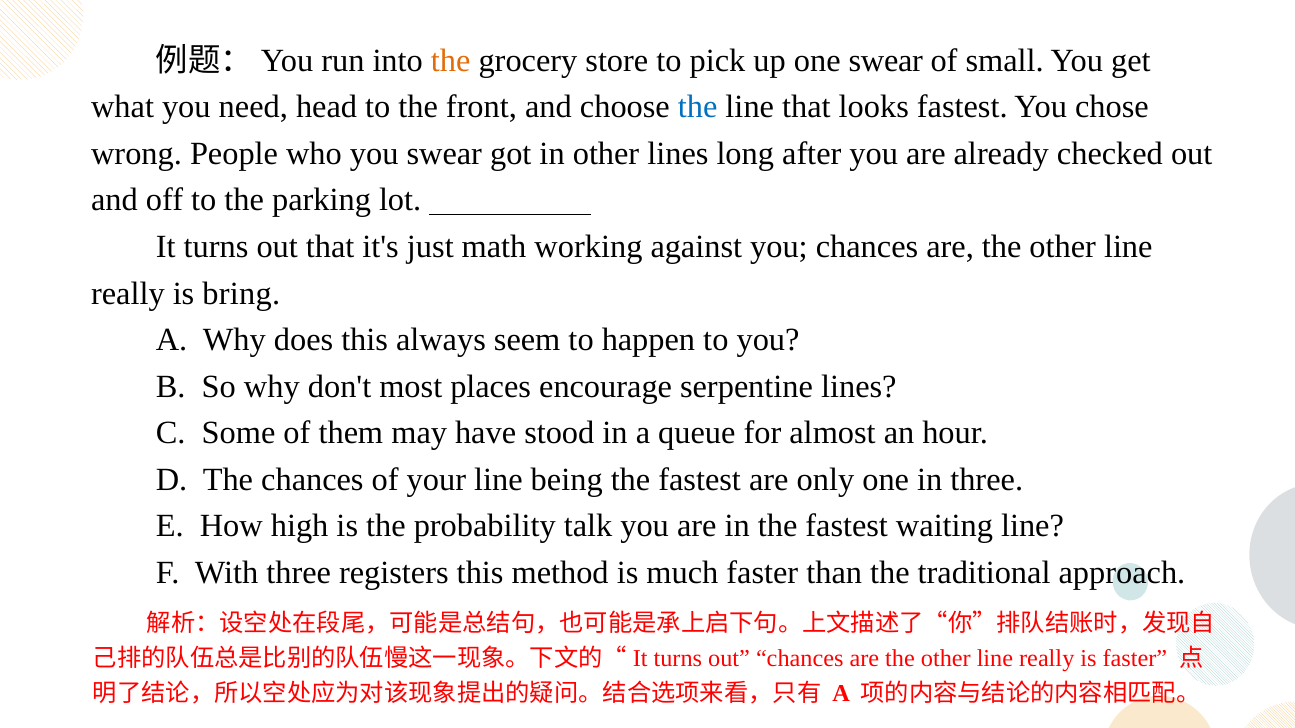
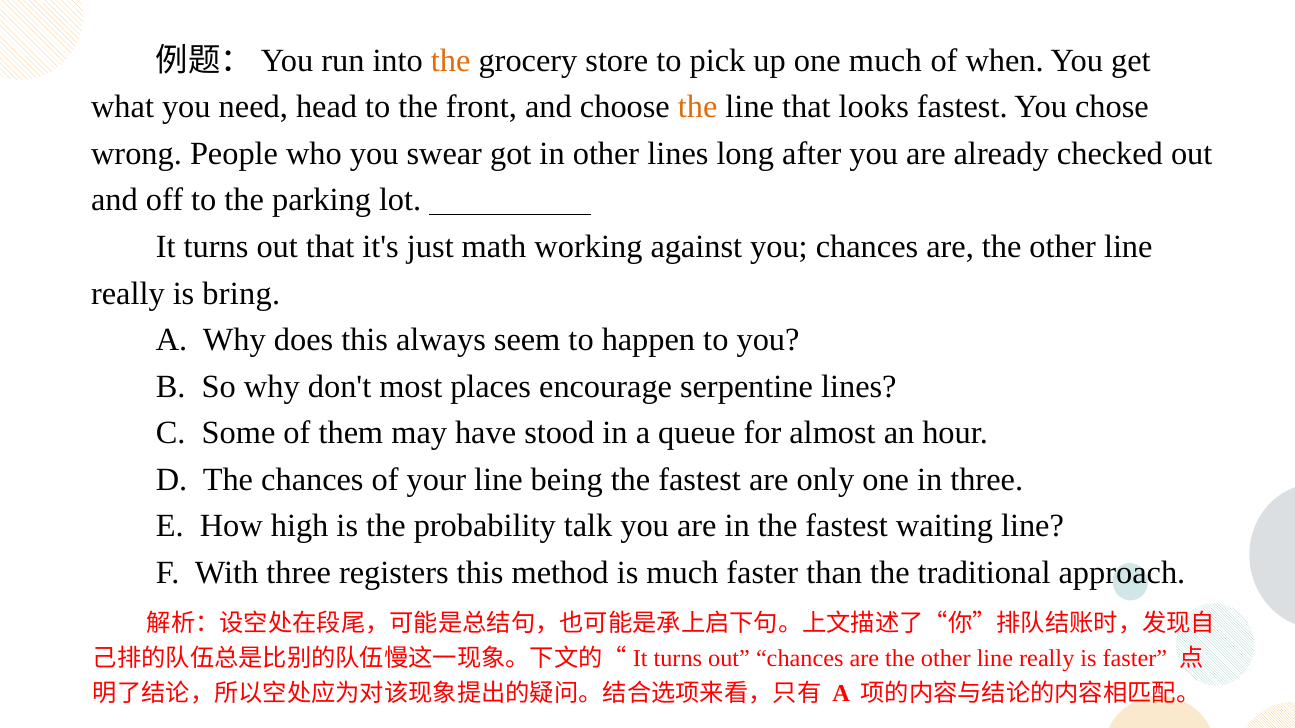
one swear: swear -> much
small: small -> when
the at (698, 107) colour: blue -> orange
